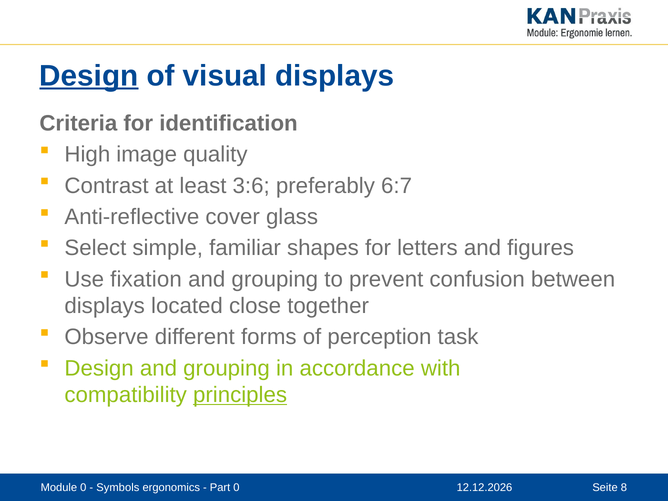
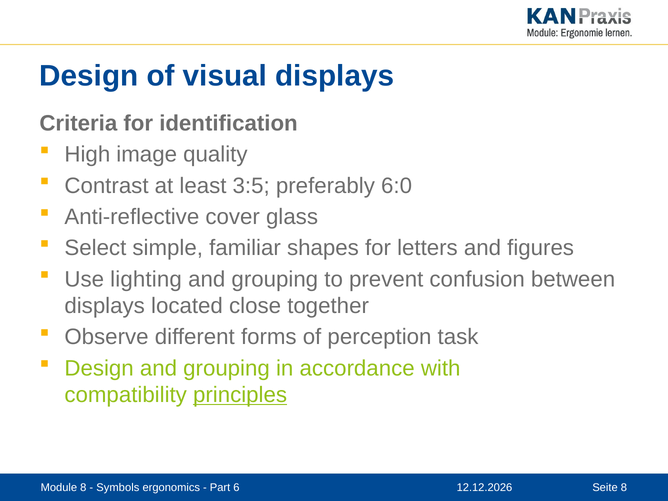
Design at (89, 76) underline: present -> none
3:6: 3:6 -> 3:5
6:7: 6:7 -> 6:0
fixation: fixation -> lighting
Module 0: 0 -> 8
Part 0: 0 -> 6
